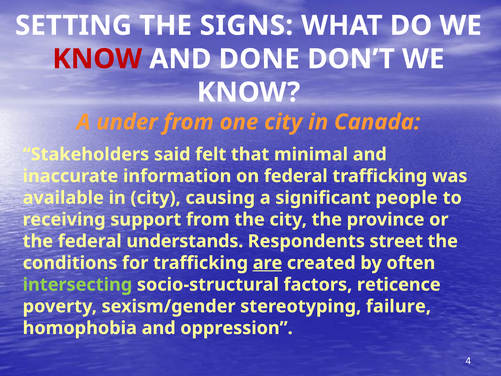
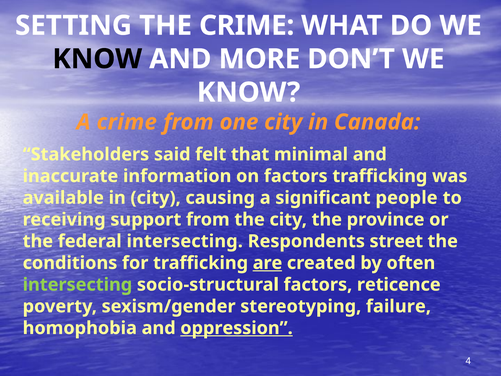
THE SIGNS: SIGNS -> CRIME
KNOW at (97, 59) colour: red -> black
DONE: DONE -> MORE
A under: under -> crime
on federal: federal -> factors
federal understands: understands -> intersecting
oppression underline: none -> present
